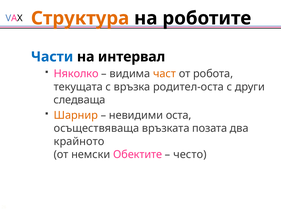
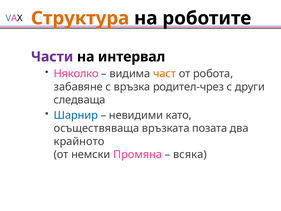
Части colour: blue -> purple
текущата: текущата -> забавяне
родител-оста: родител-оста -> родител-чрез
Шарнир colour: orange -> blue
оста: оста -> като
Обектите: Обектите -> Промяна
често: често -> всяка
